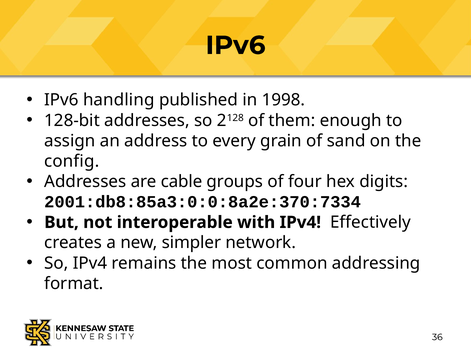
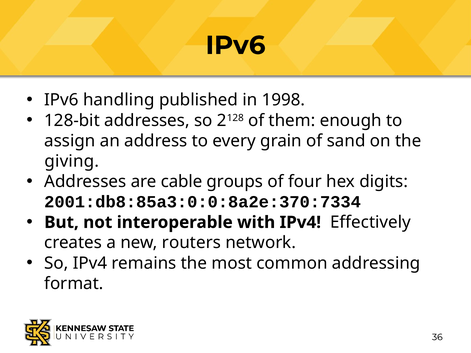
config: config -> giving
simpler: simpler -> routers
